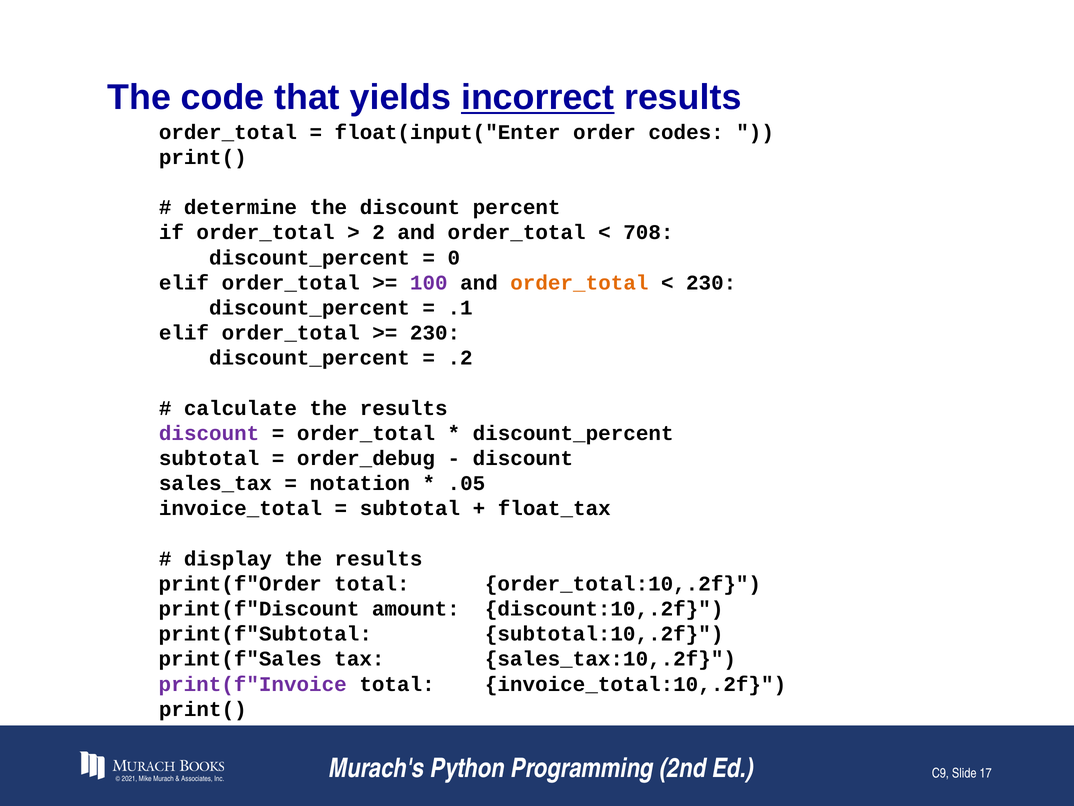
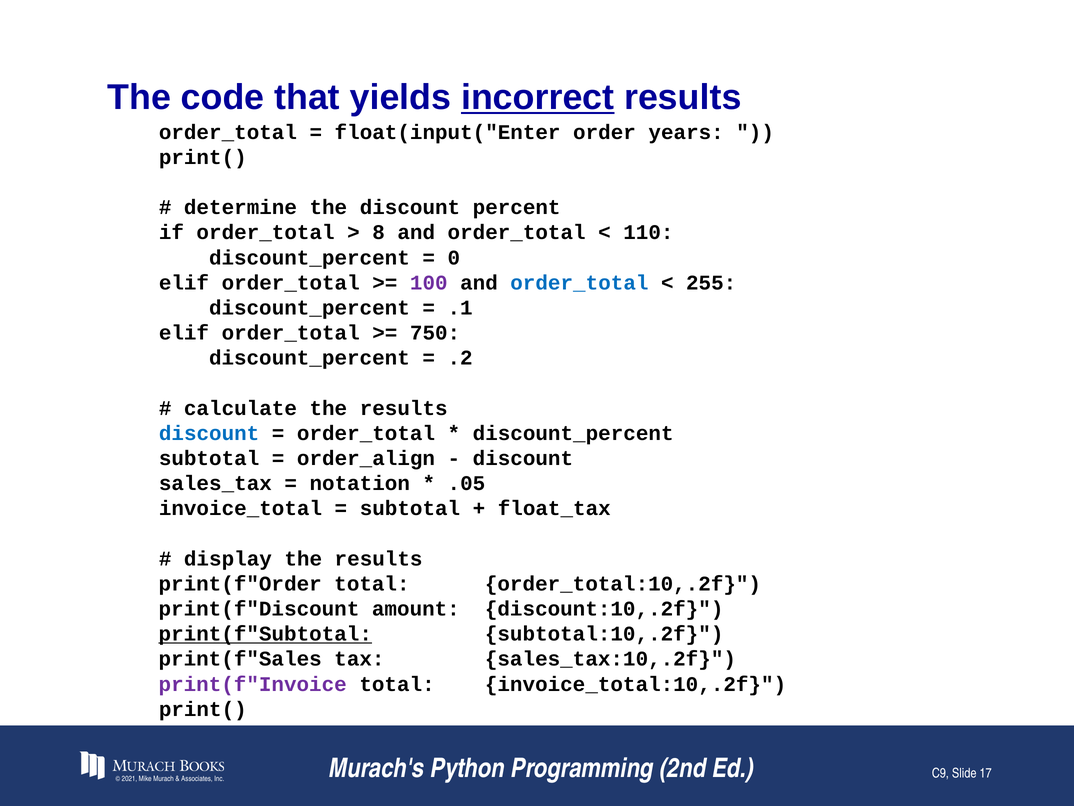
codes: codes -> years
2: 2 -> 8
708: 708 -> 110
order_total at (579, 283) colour: orange -> blue
230 at (711, 283): 230 -> 255
230 at (435, 333): 230 -> 750
discount at (209, 433) colour: purple -> blue
order_debug: order_debug -> order_align
print(f"Subtotal underline: none -> present
